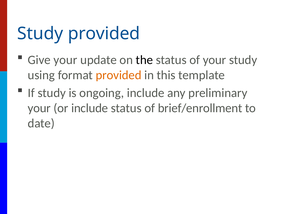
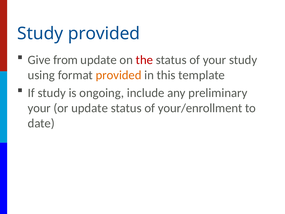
Give your: your -> from
the colour: black -> red
or include: include -> update
brief/enrollment: brief/enrollment -> your/enrollment
